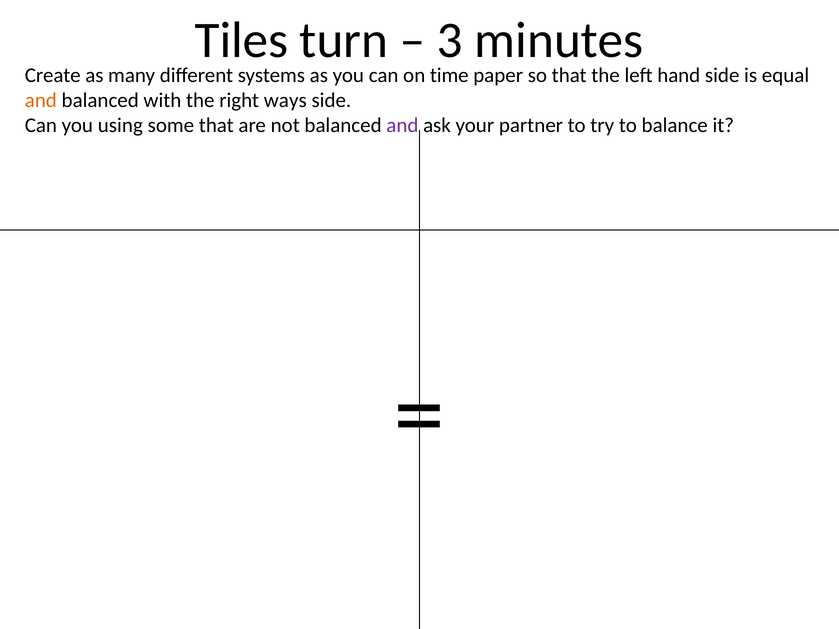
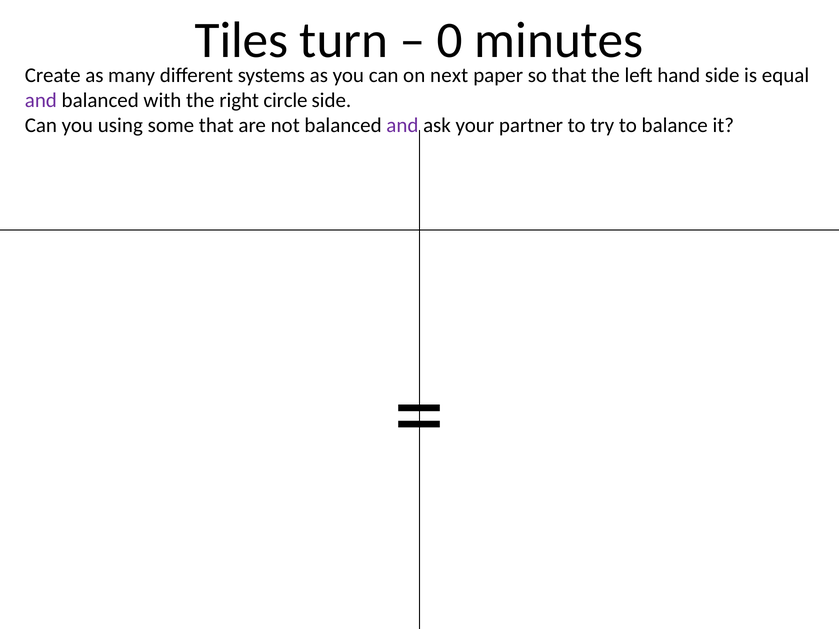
3: 3 -> 0
time: time -> next
and at (41, 100) colour: orange -> purple
ways: ways -> circle
